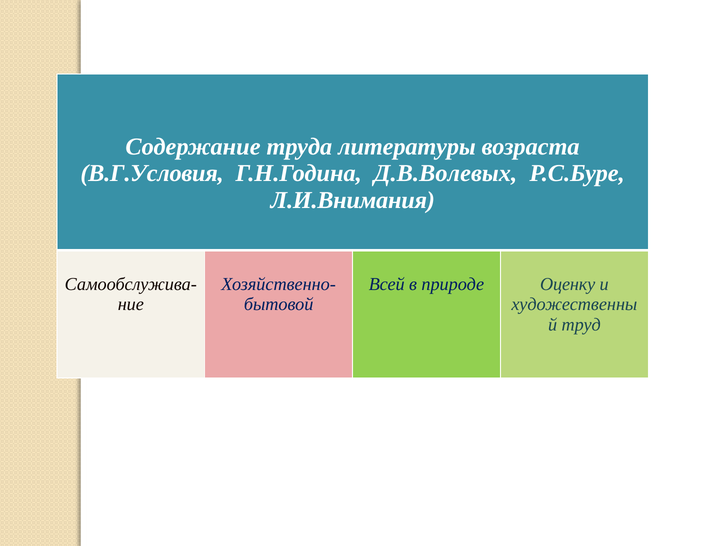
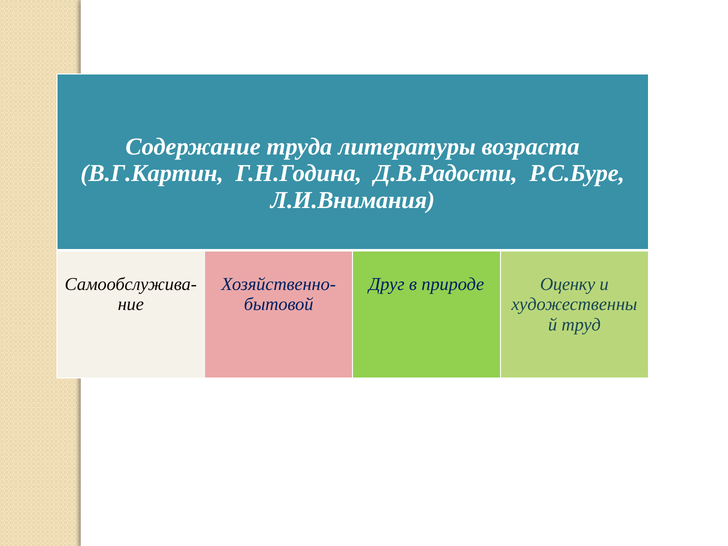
В.Г.Условия: В.Г.Условия -> В.Г.Картин
Д.В.Волевых: Д.В.Волевых -> Д.В.Радости
Всей: Всей -> Друг
